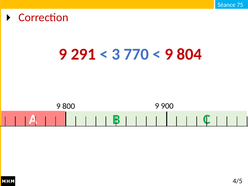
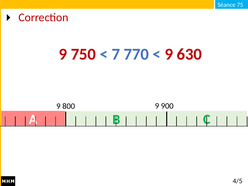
291: 291 -> 750
3: 3 -> 7
804: 804 -> 630
